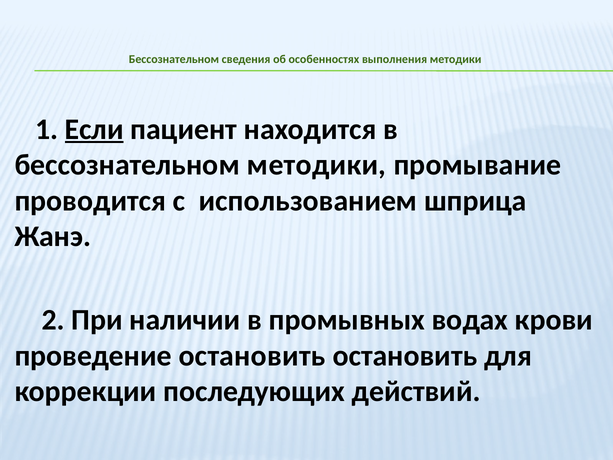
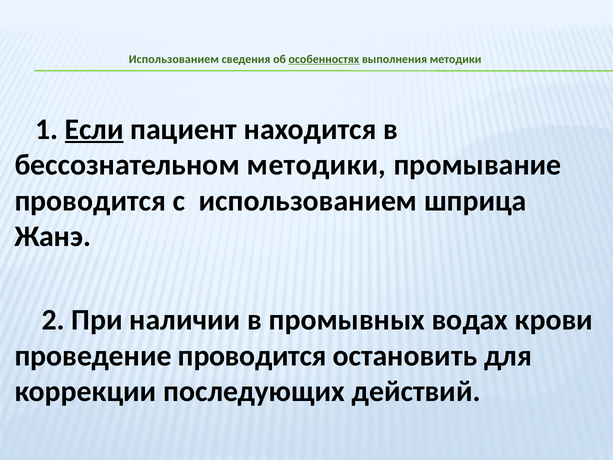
Бессознательном at (174, 59): Бессознательном -> Использованием
особенностях underline: none -> present
проведение остановить: остановить -> проводится
